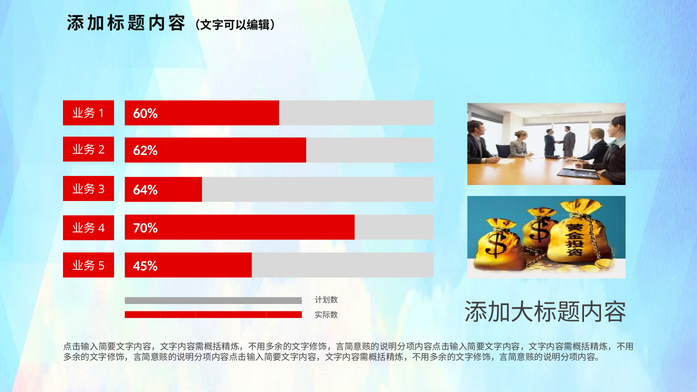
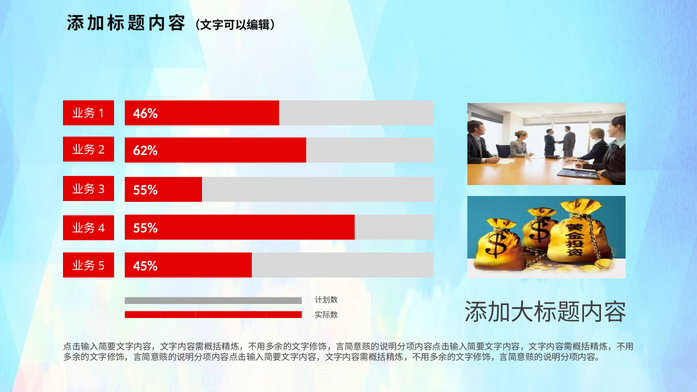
60%: 60% -> 46%
64% at (145, 190): 64% -> 55%
70% at (145, 228): 70% -> 55%
